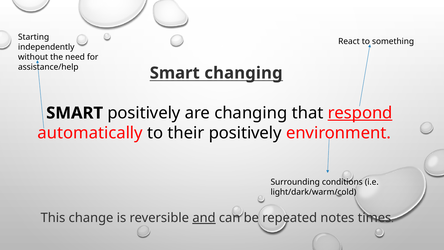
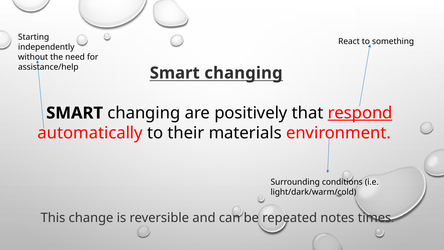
positively at (144, 113): positively -> changing
are changing: changing -> positively
their positively: positively -> materials
and underline: present -> none
